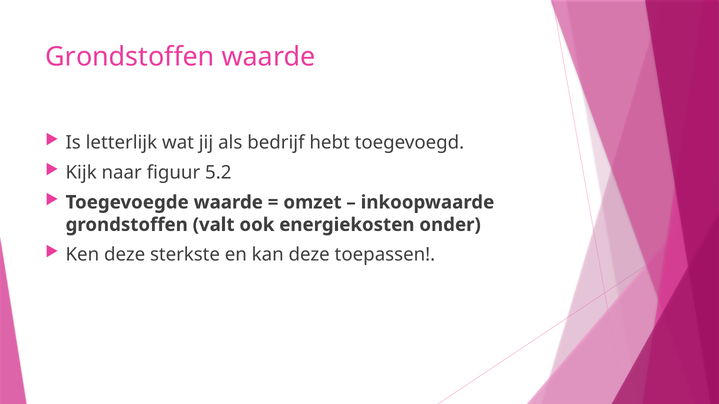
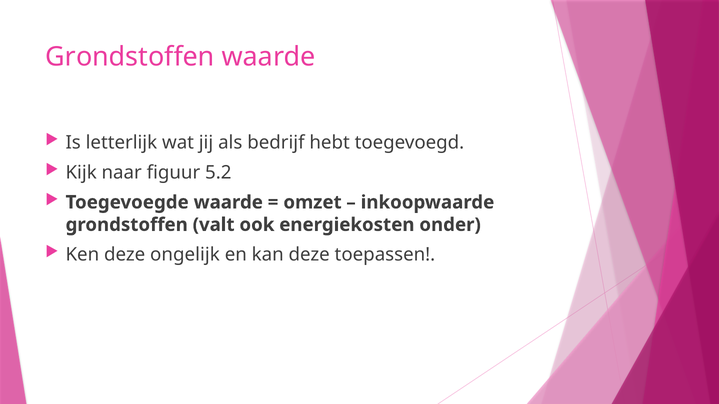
sterkste: sterkste -> ongelijk
